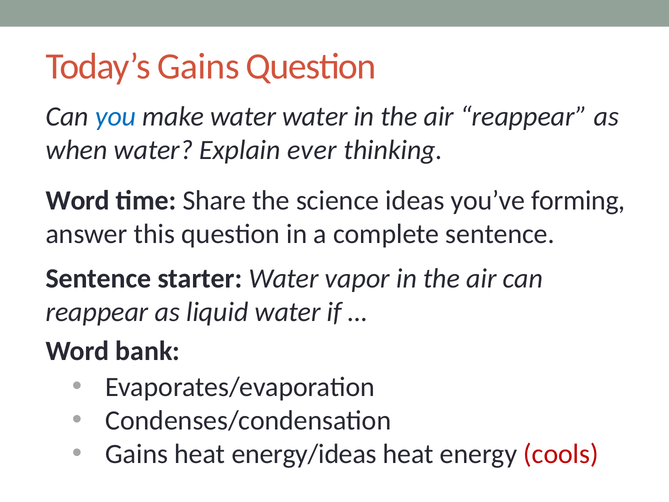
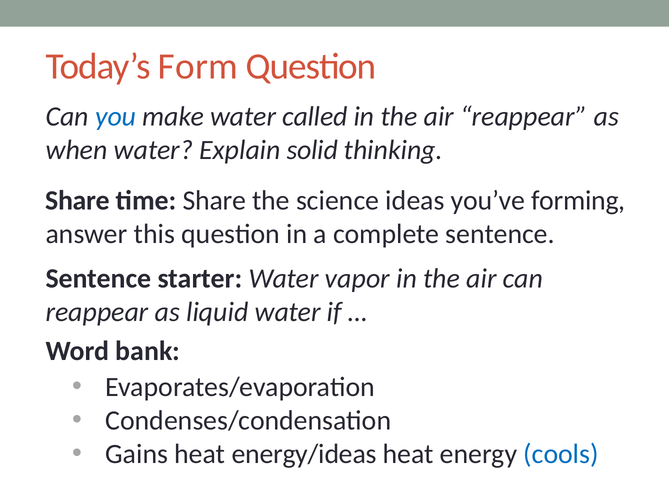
Today’s Gains: Gains -> Form
water water: water -> called
ever: ever -> solid
Word at (78, 200): Word -> Share
cools colour: red -> blue
